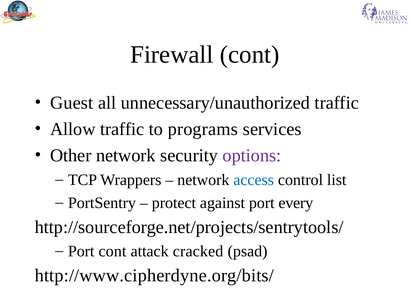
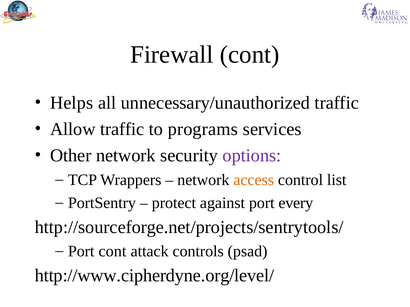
Guest: Guest -> Helps
access colour: blue -> orange
cracked: cracked -> controls
http://www.cipherdyne.org/bits/: http://www.cipherdyne.org/bits/ -> http://www.cipherdyne.org/level/
